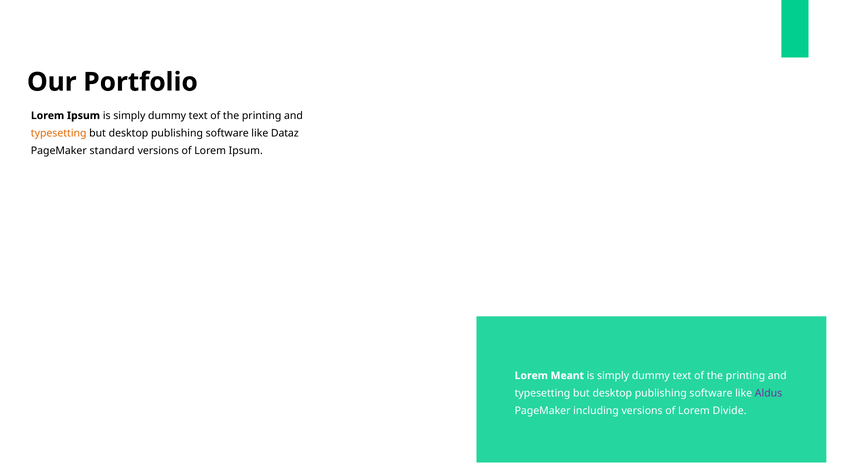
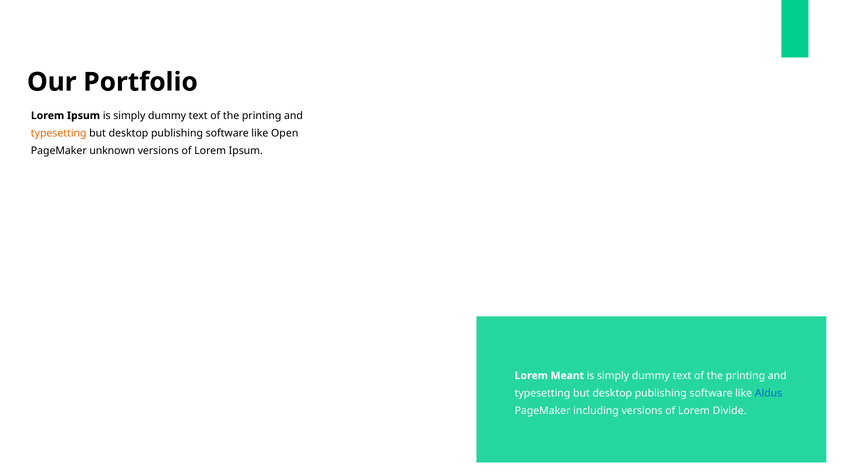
Dataz: Dataz -> Open
standard: standard -> unknown
Aldus colour: purple -> blue
